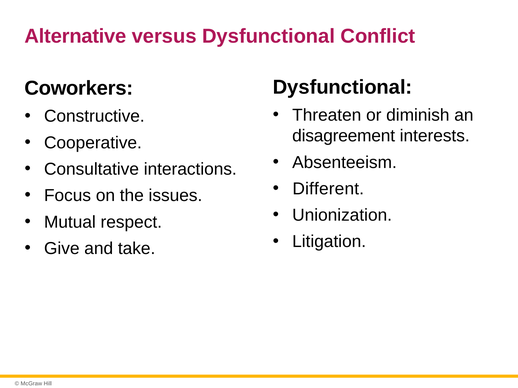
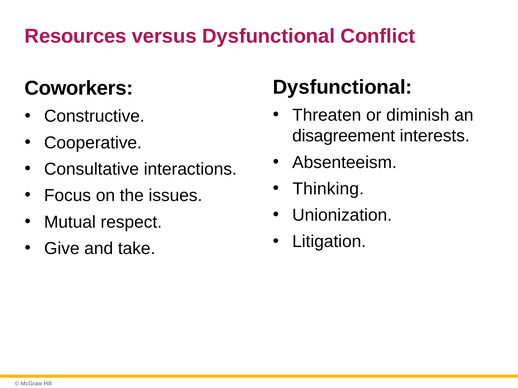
Alternative: Alternative -> Resources
Different: Different -> Thinking
